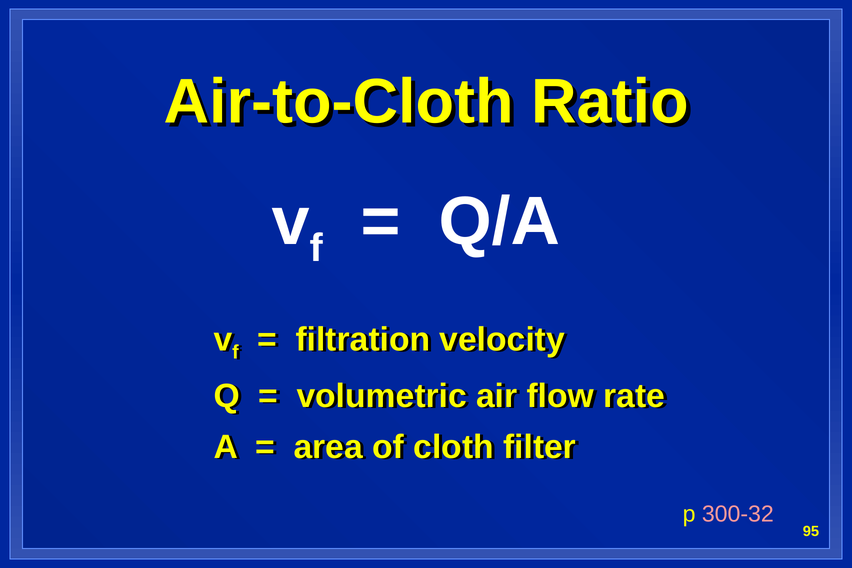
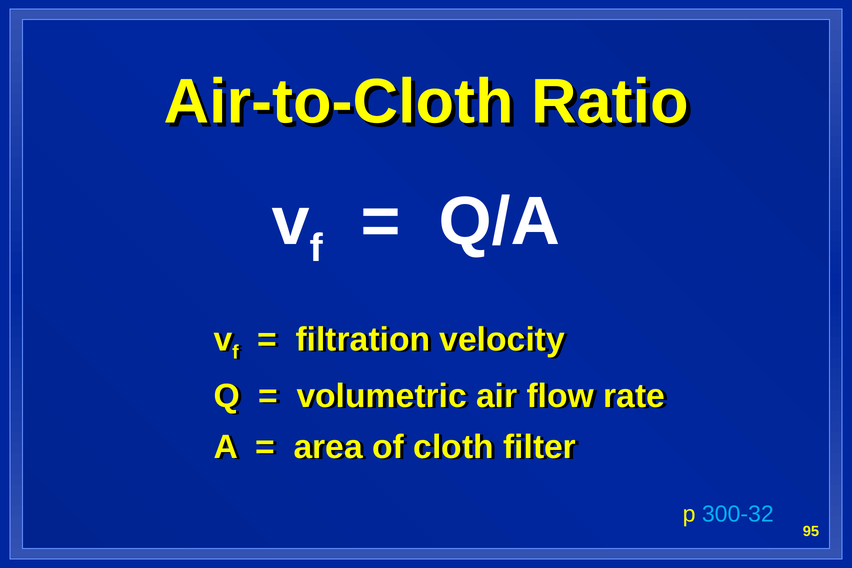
300-32 colour: pink -> light blue
